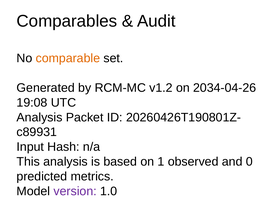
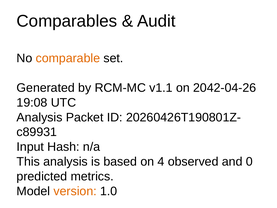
v1.2: v1.2 -> v1.1
2034-04-26: 2034-04-26 -> 2042-04-26
1: 1 -> 4
version colour: purple -> orange
